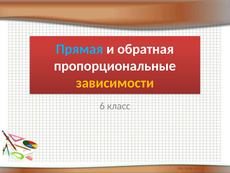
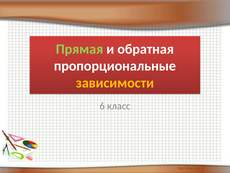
Прямая colour: light blue -> light green
